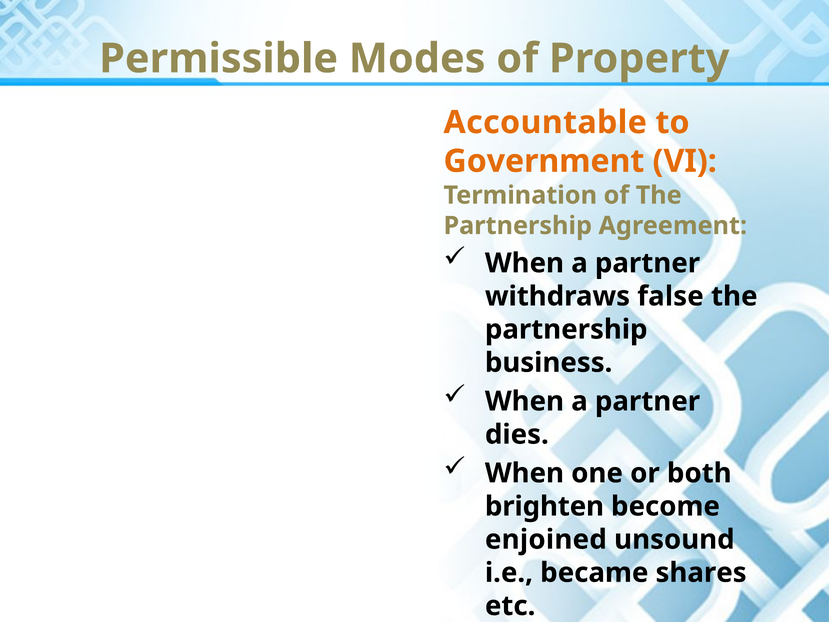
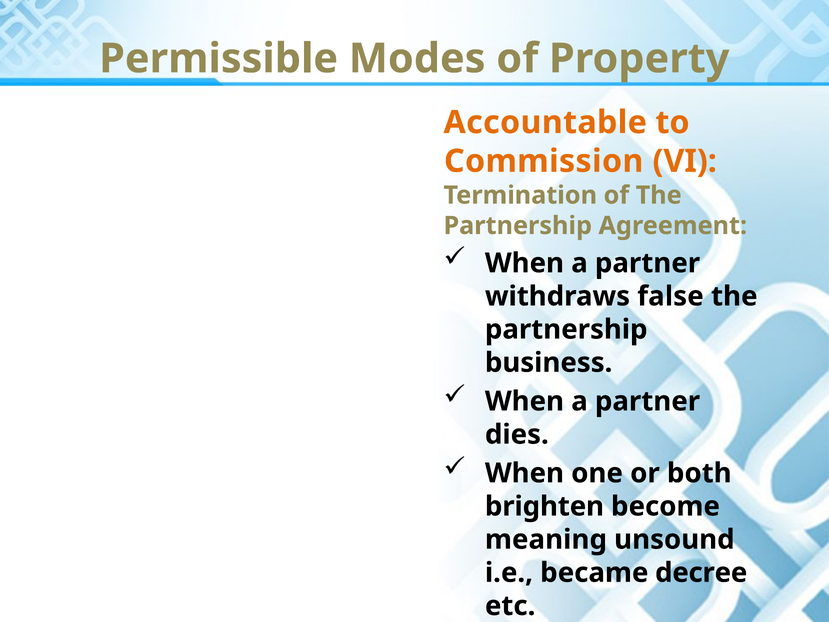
Government: Government -> Commission
enjoined: enjoined -> meaning
shares: shares -> decree
